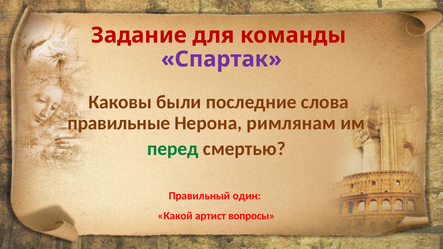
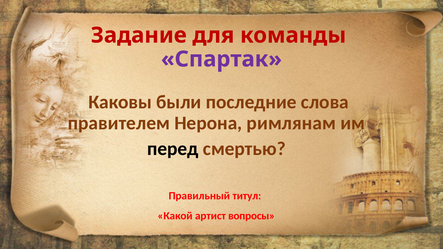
правильные: правильные -> правителем
перед colour: green -> black
один: один -> титул
